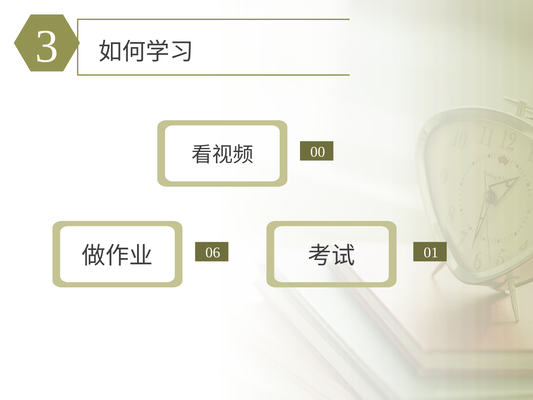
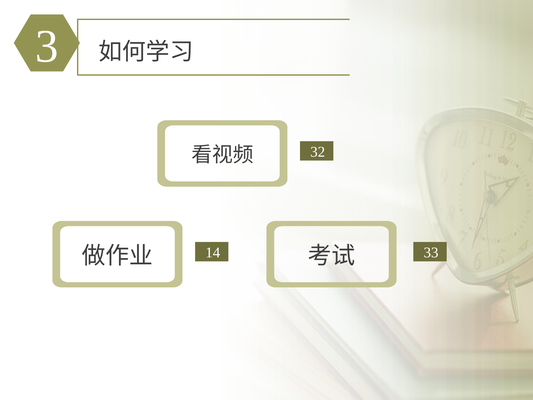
00: 00 -> 32
06: 06 -> 14
01: 01 -> 33
